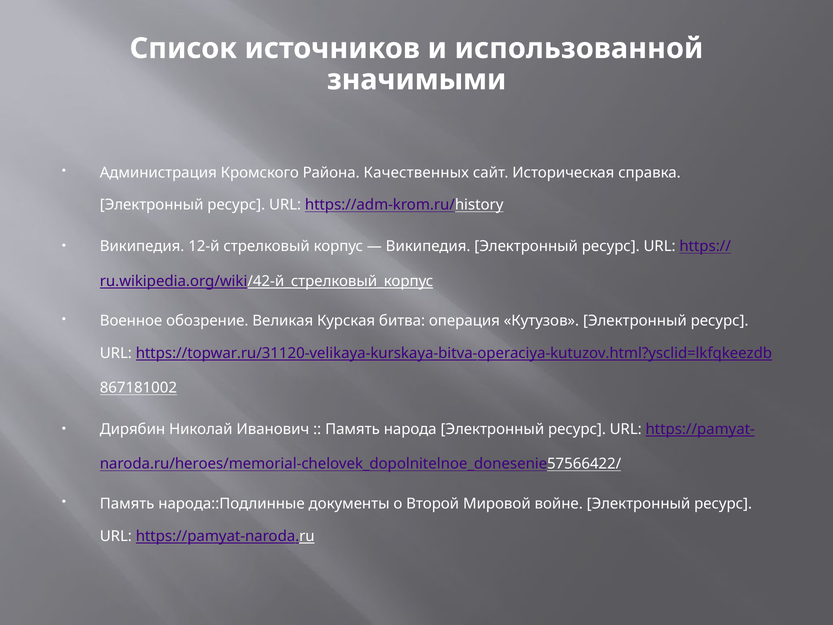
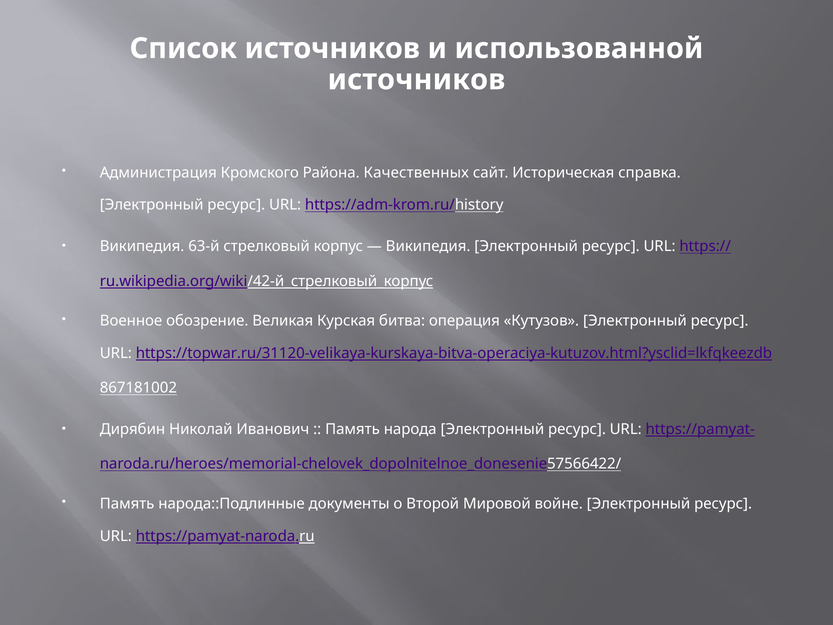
значимыми at (417, 80): значимыми -> источников
12-й: 12-й -> 63-й
